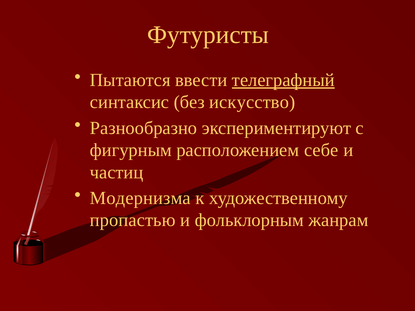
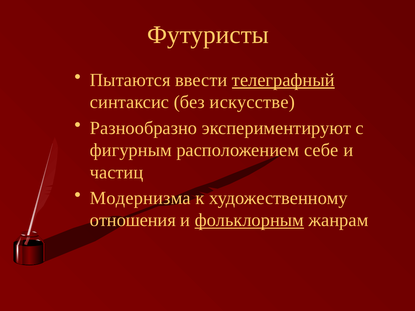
искусство: искусство -> искусстве
пропастью: пропастью -> отношения
фольклорным underline: none -> present
